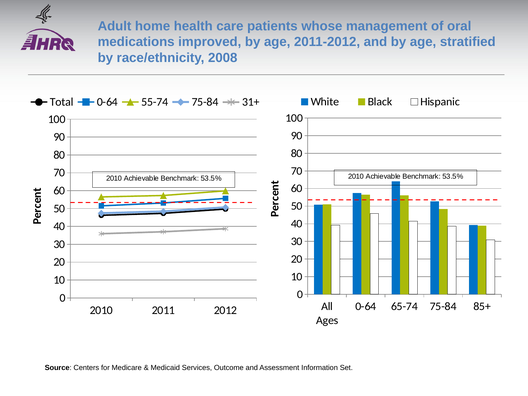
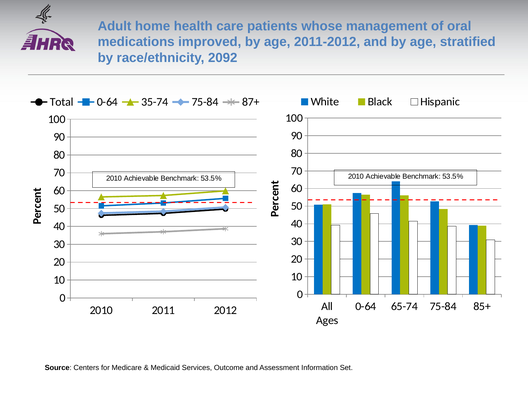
2008: 2008 -> 2092
55-74: 55-74 -> 35-74
31+: 31+ -> 87+
